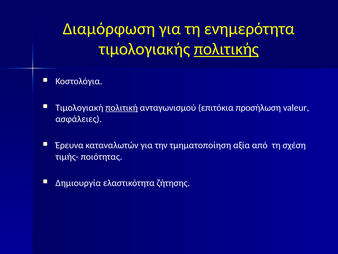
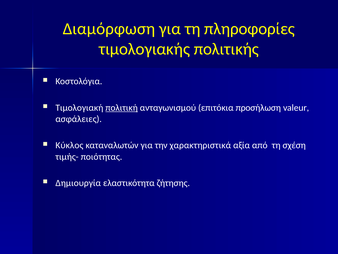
ενημερότητα: ενημερότητα -> πληροφορίες
πολιτικής underline: present -> none
Έρευνα: Έρευνα -> Κύκλος
τμηματοποίηση: τμηματοποίηση -> χαρακτηριστικά
